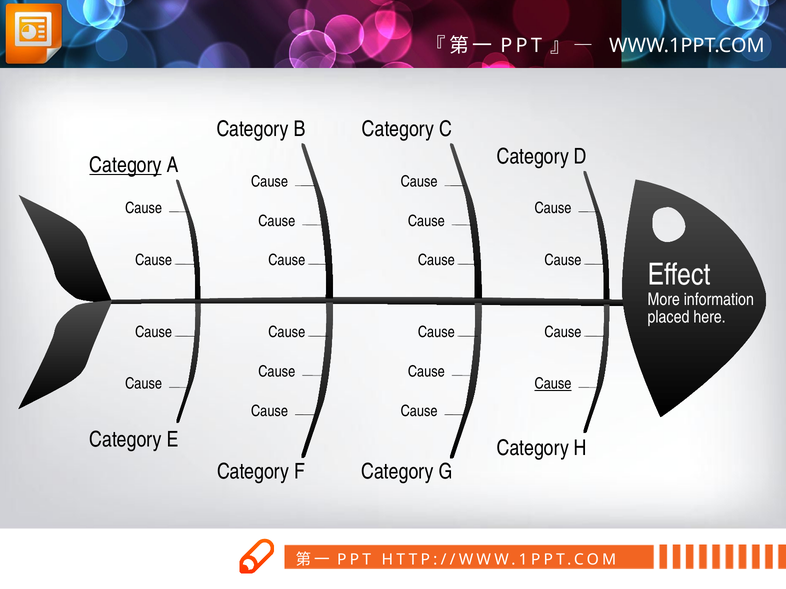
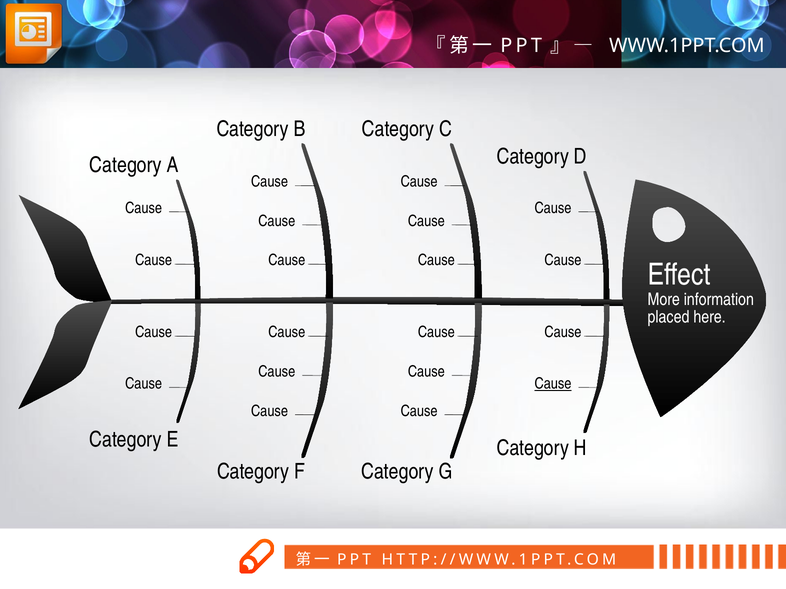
Category at (126, 165) underline: present -> none
